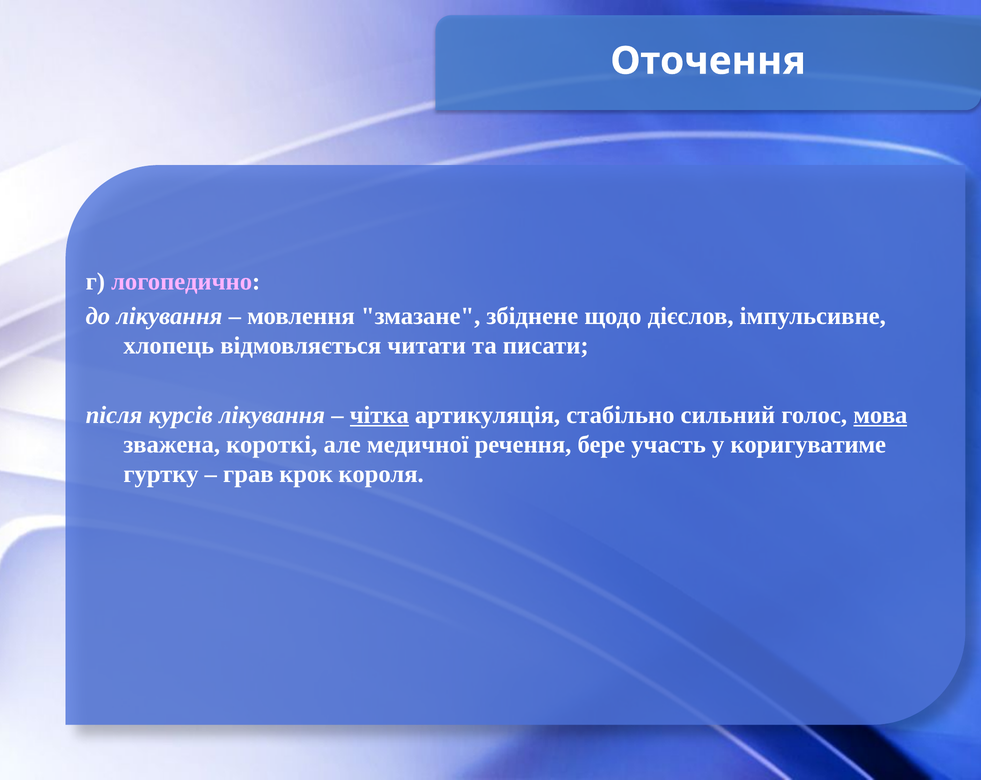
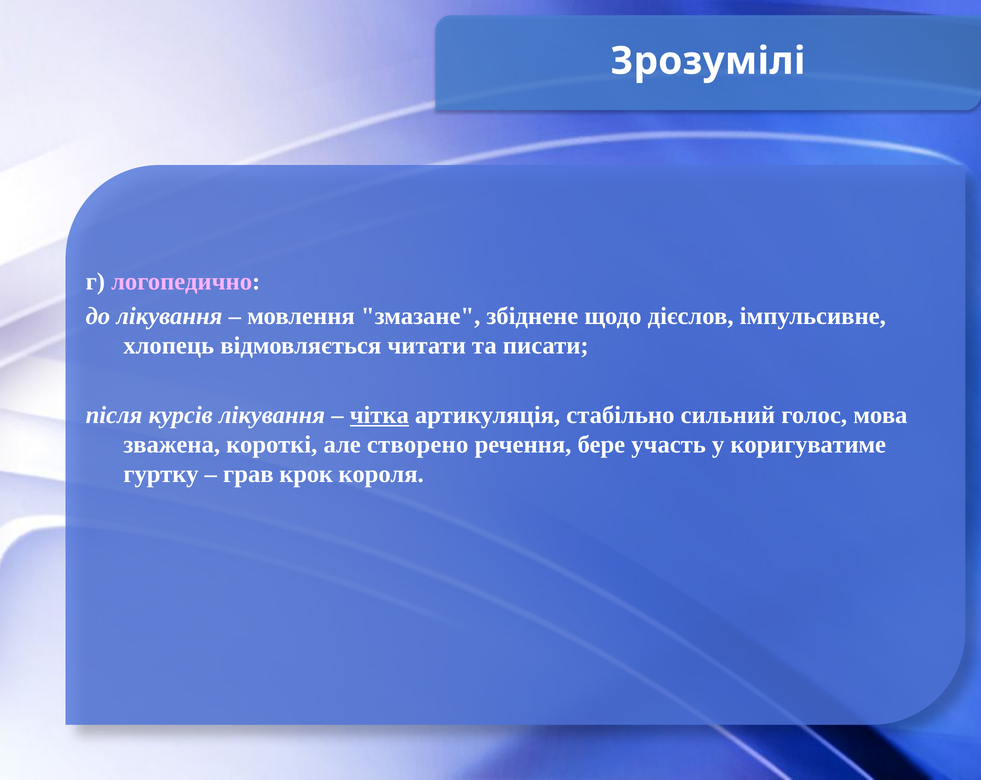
Оточення: Оточення -> Зрозумілі
мова underline: present -> none
медичної: медичної -> створено
